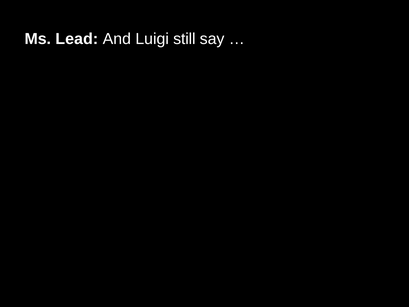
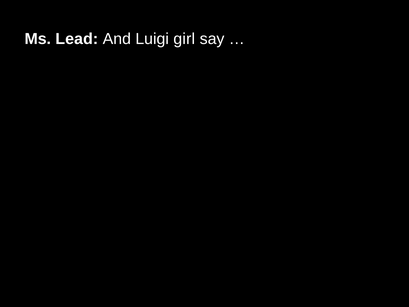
still: still -> girl
